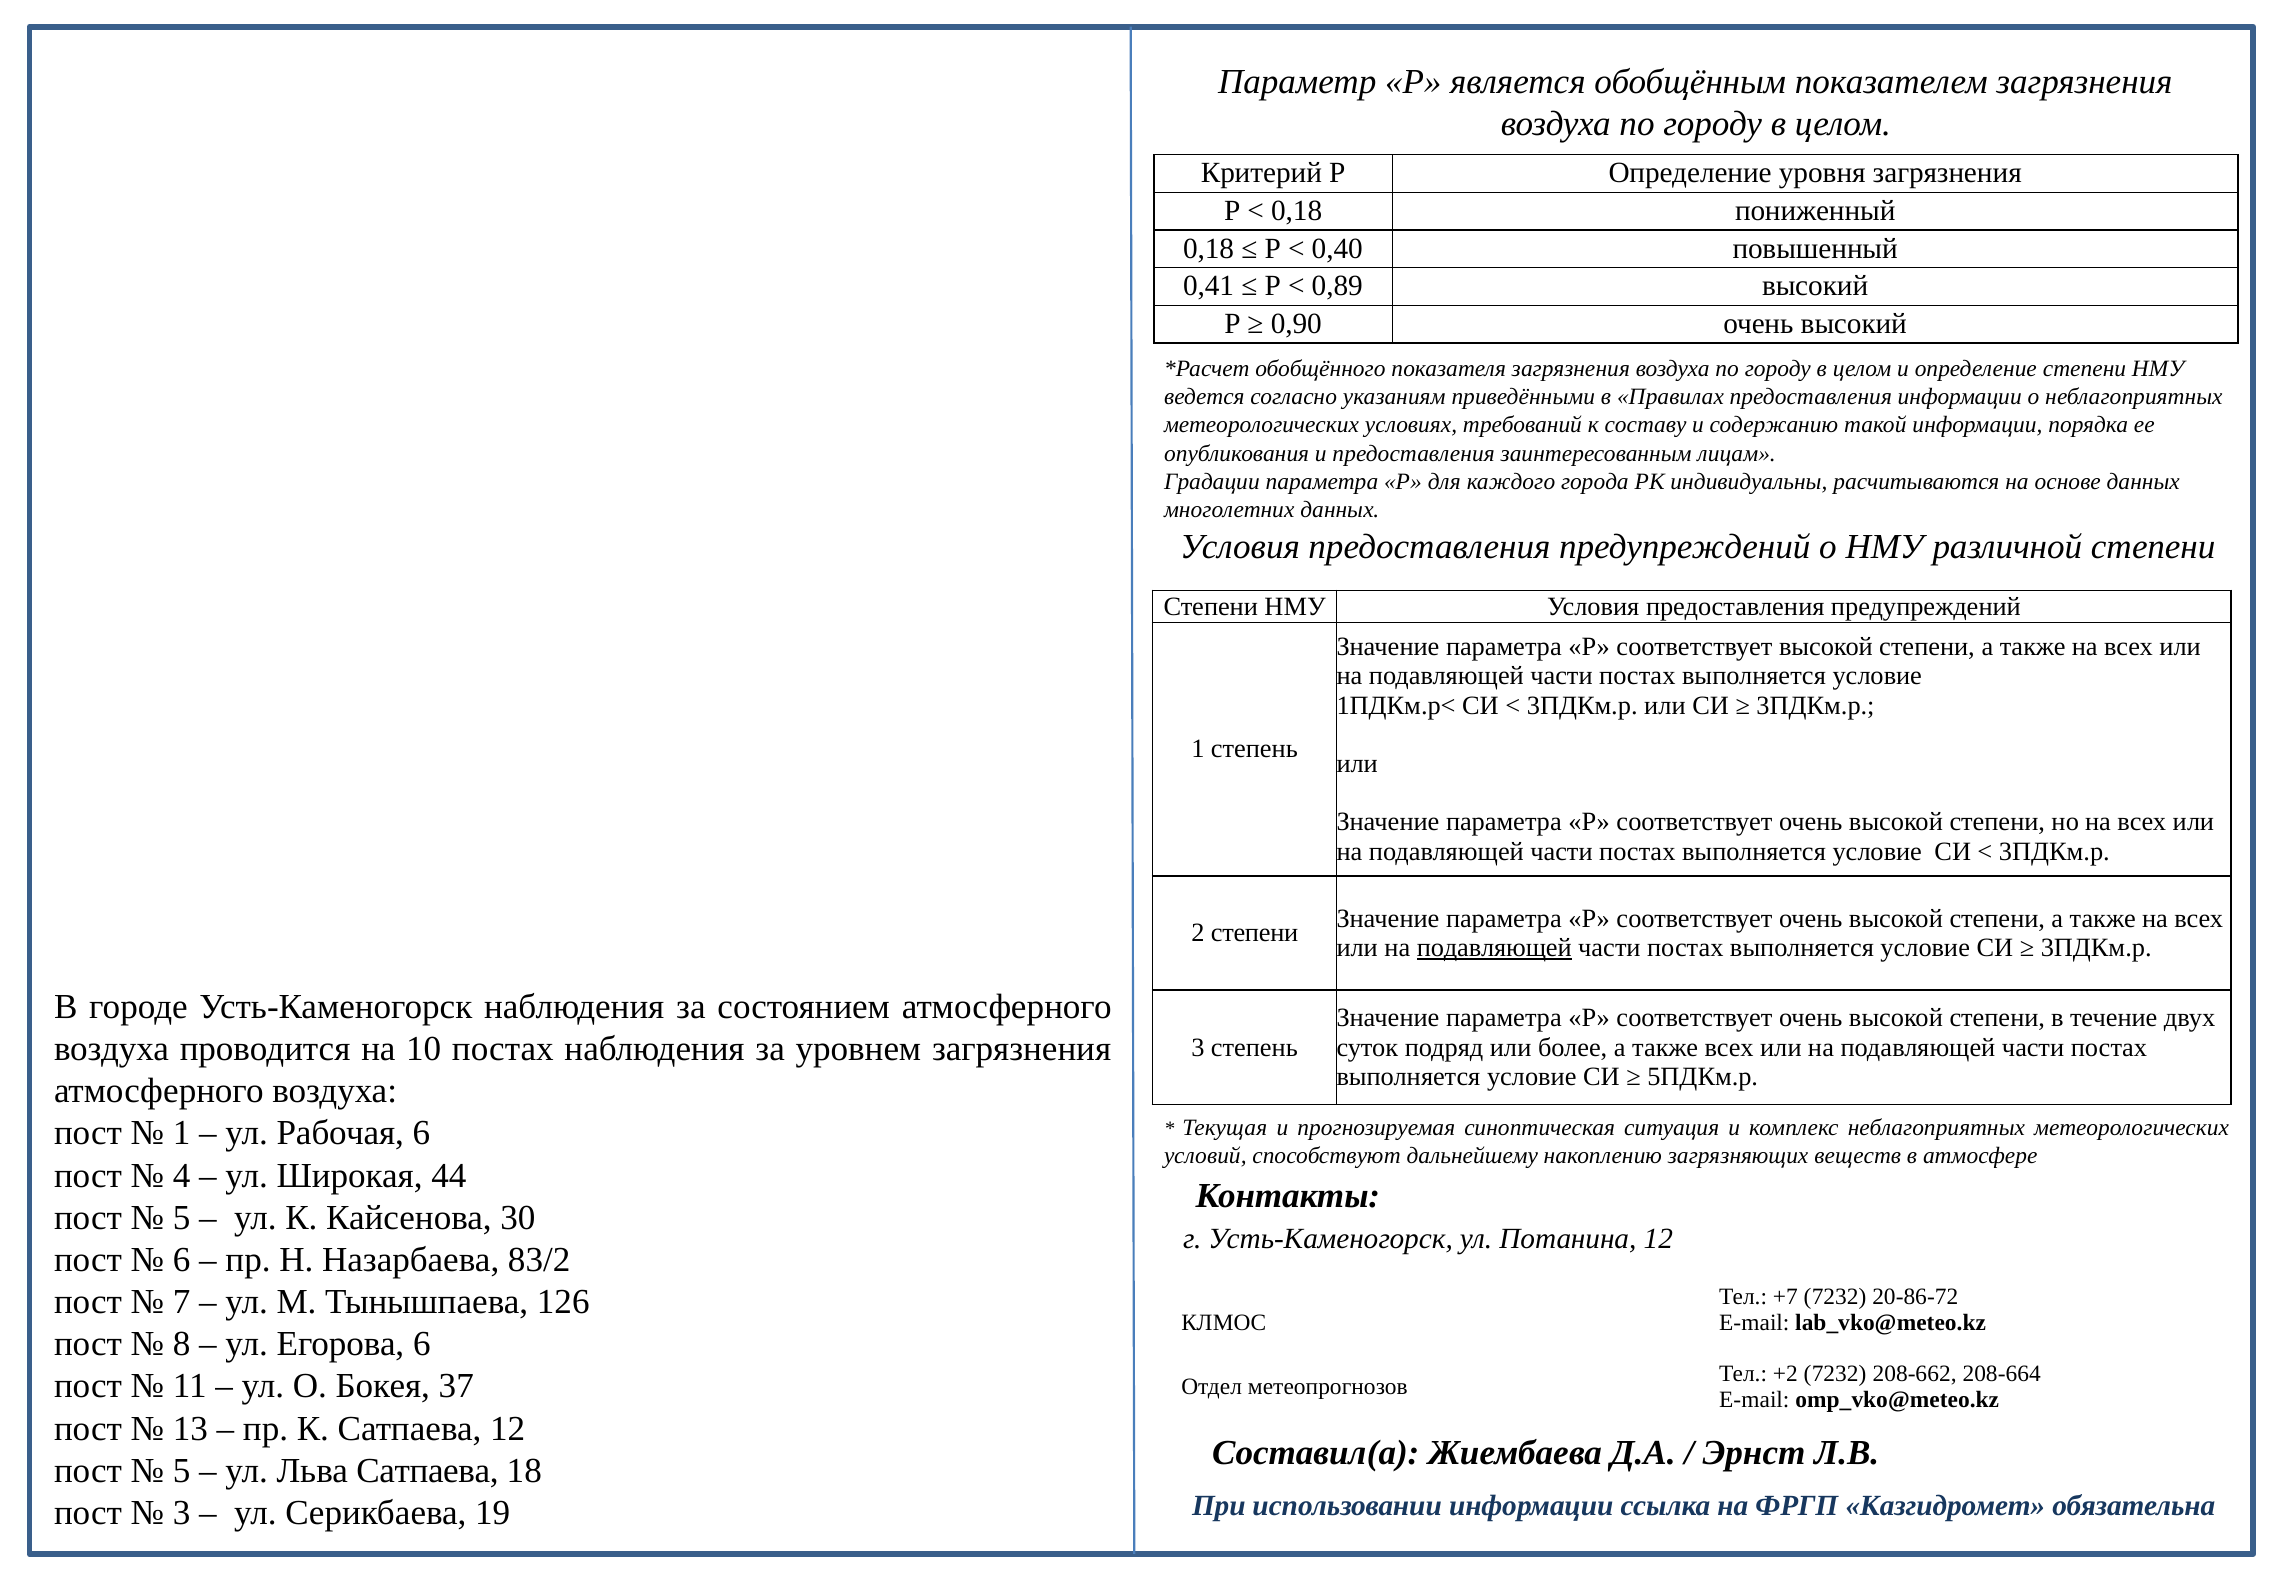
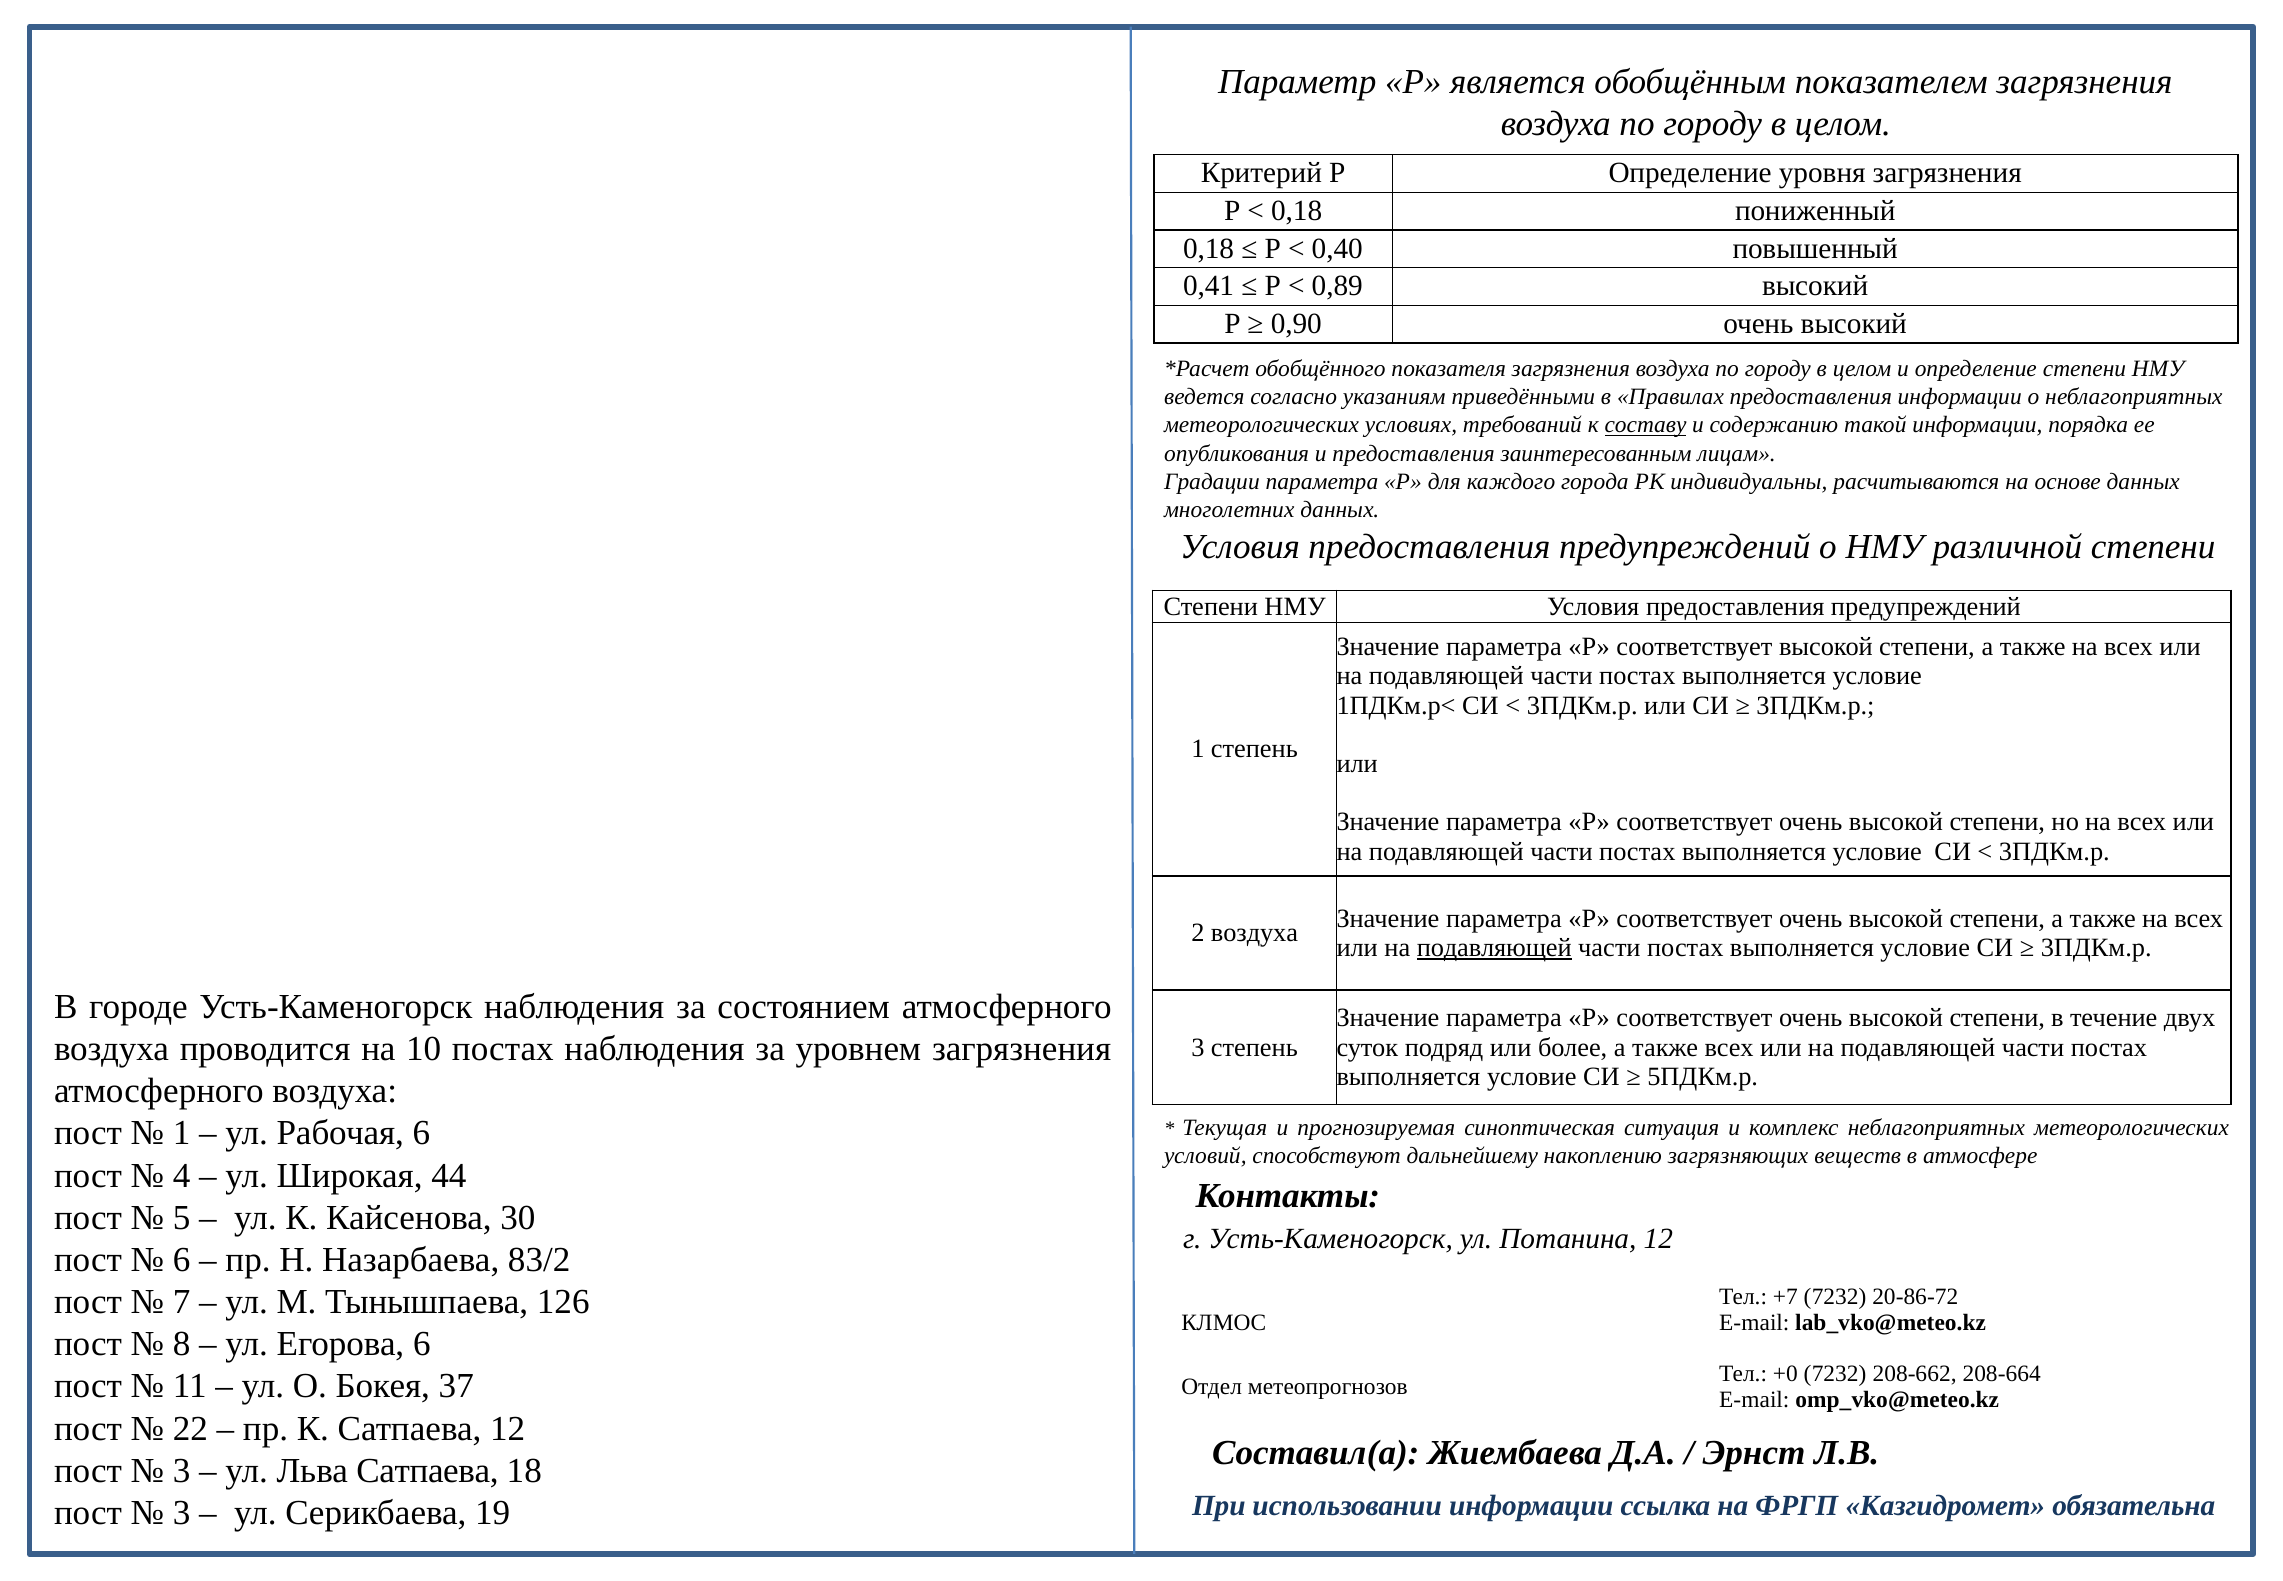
составу underline: none -> present
2 степени: степени -> воздуха
+2: +2 -> +0
13: 13 -> 22
5 at (182, 1470): 5 -> 3
